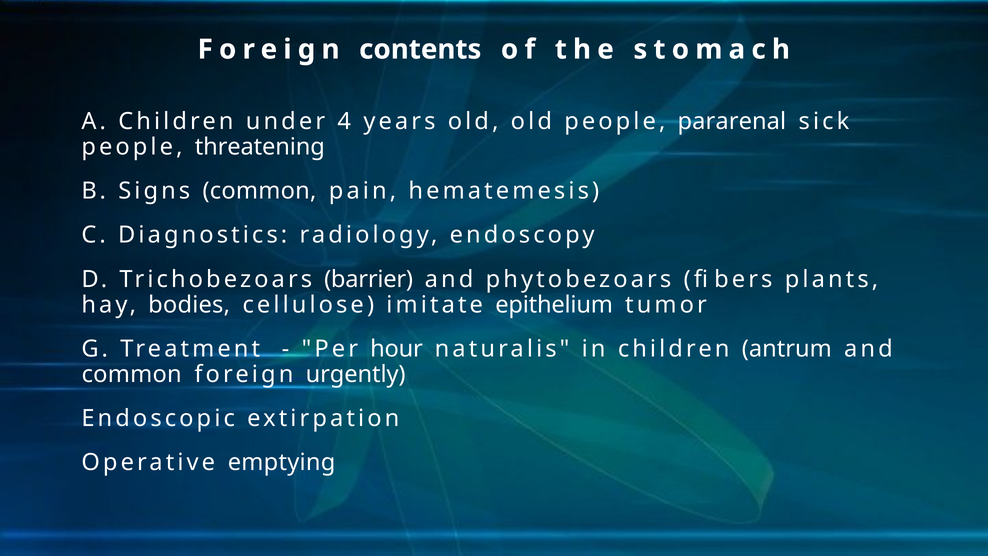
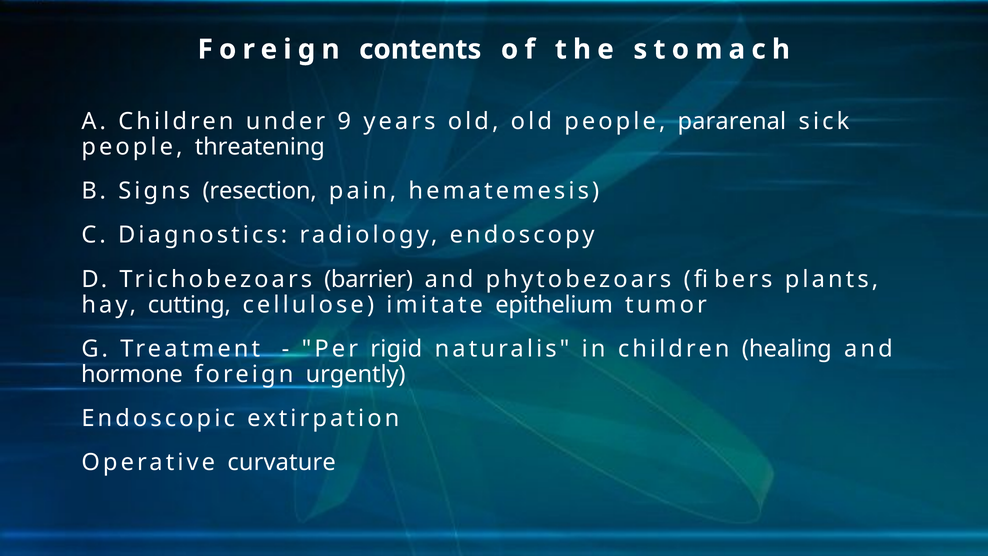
4: 4 -> 9
Signs common: common -> resection
bodies: bodies -> cutting
hour: hour -> rigid
antrum: antrum -> healing
common at (132, 374): common -> hormone
emptying: emptying -> curvature
